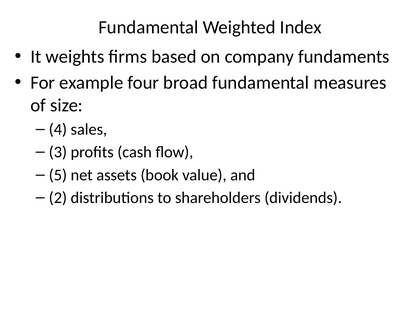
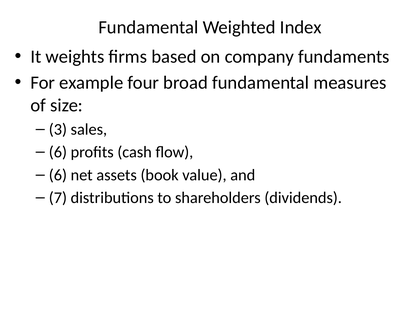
4: 4 -> 3
3 at (58, 152): 3 -> 6
5 at (58, 175): 5 -> 6
2: 2 -> 7
